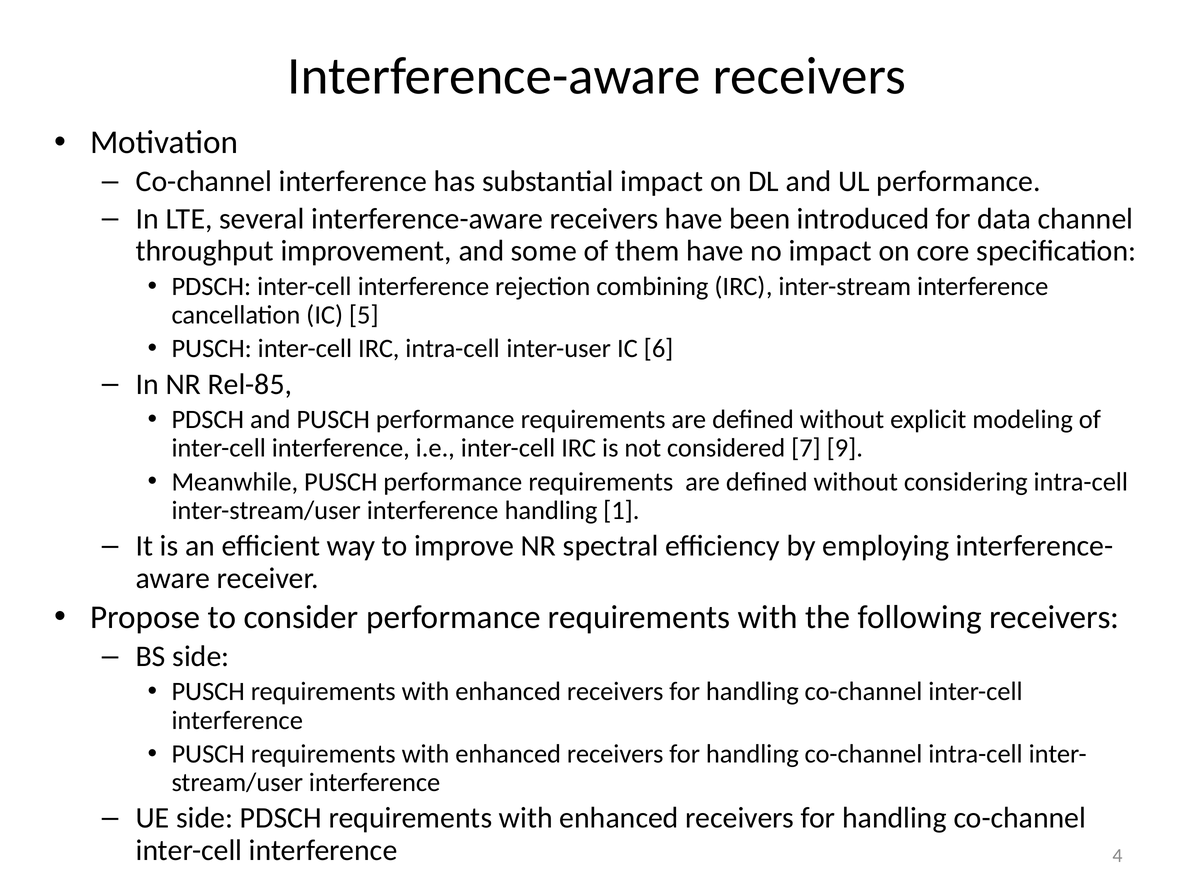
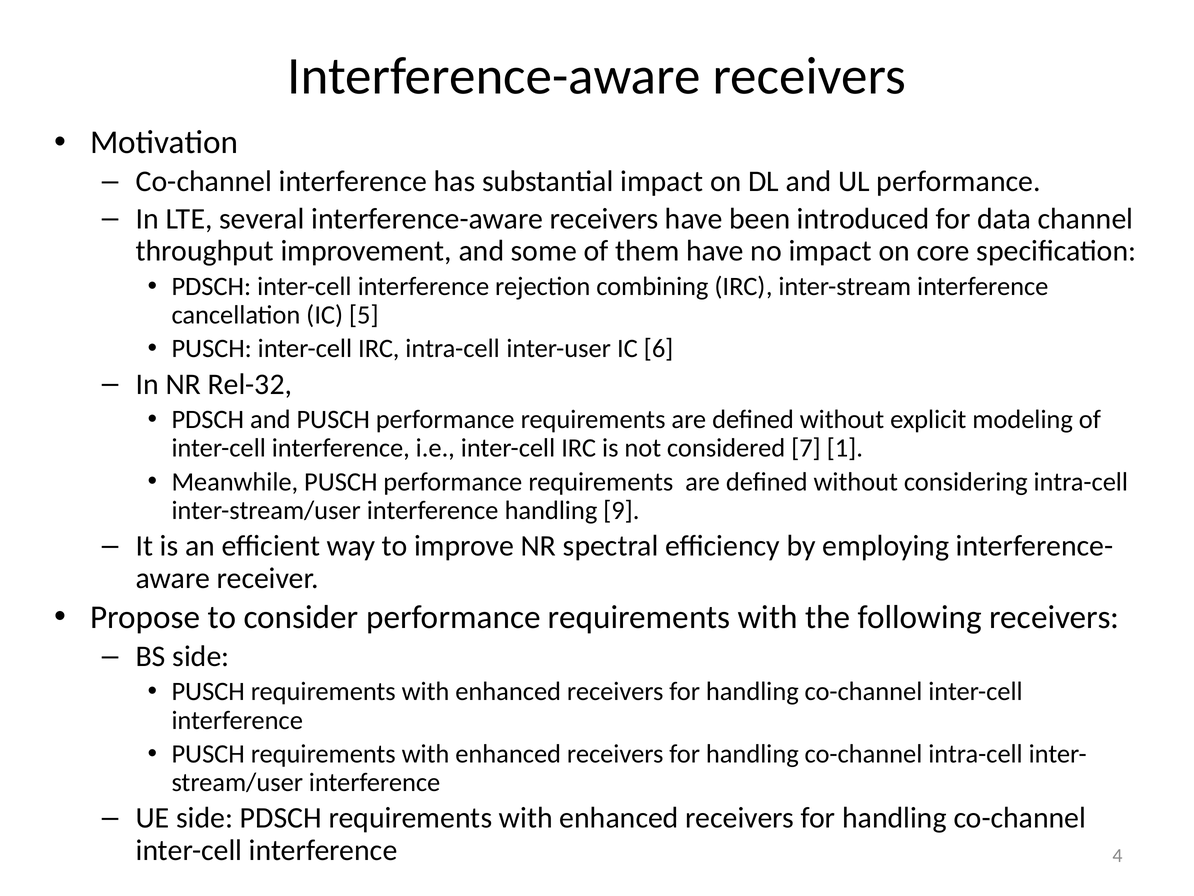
Rel-85: Rel-85 -> Rel-32
9: 9 -> 1
1: 1 -> 9
